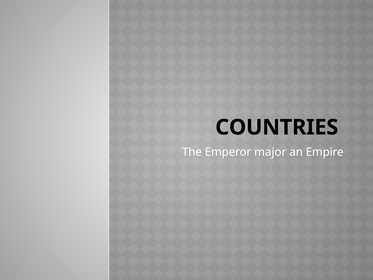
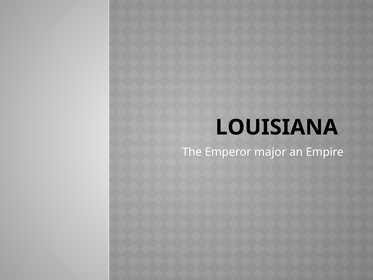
COUNTRIES: COUNTRIES -> LOUISIANA
